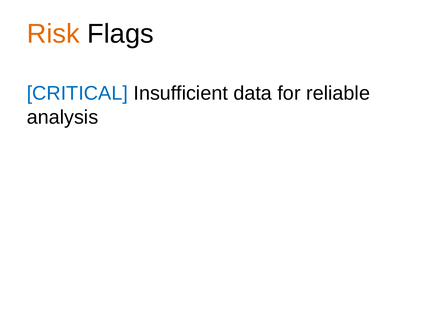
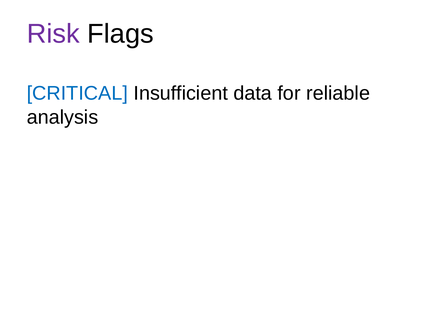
Risk colour: orange -> purple
